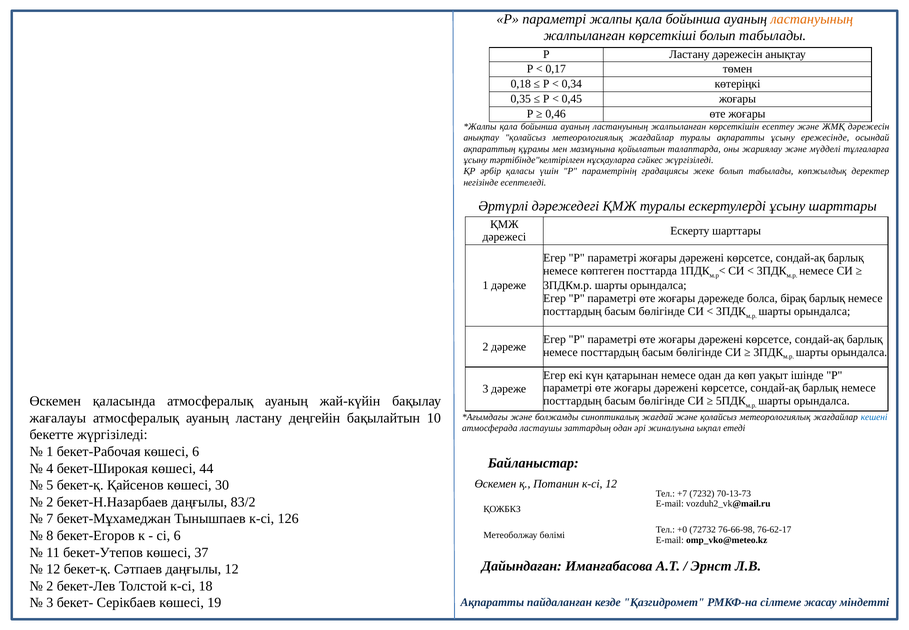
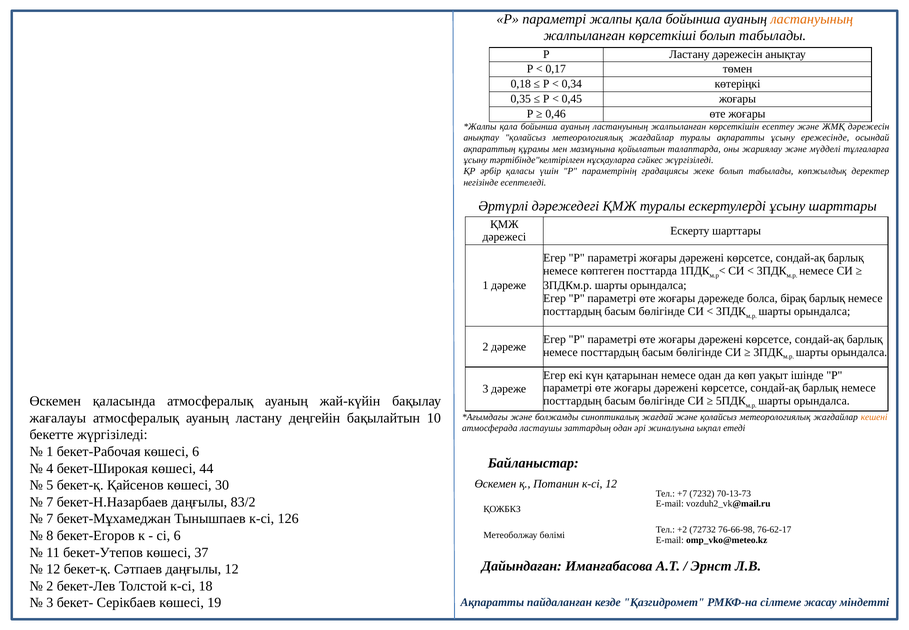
кешені colour: blue -> orange
2 at (50, 501): 2 -> 7
+0: +0 -> +2
